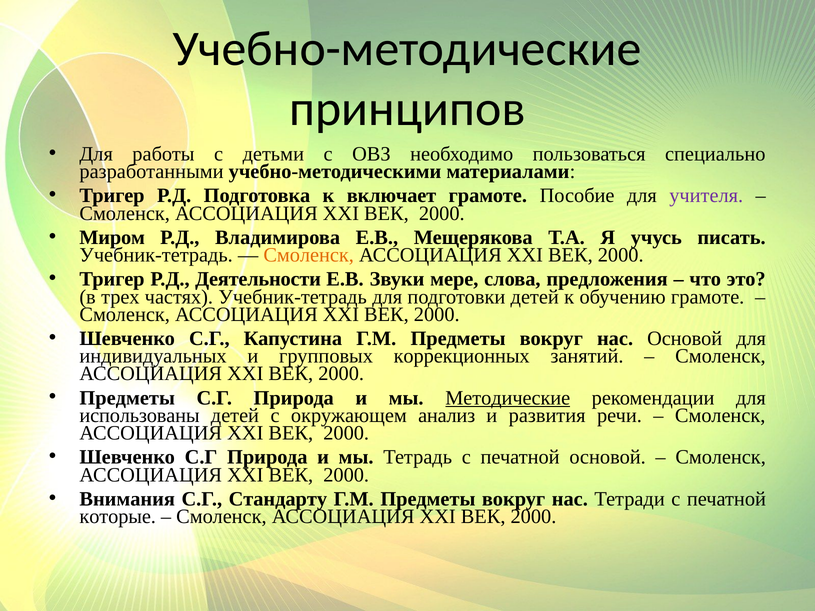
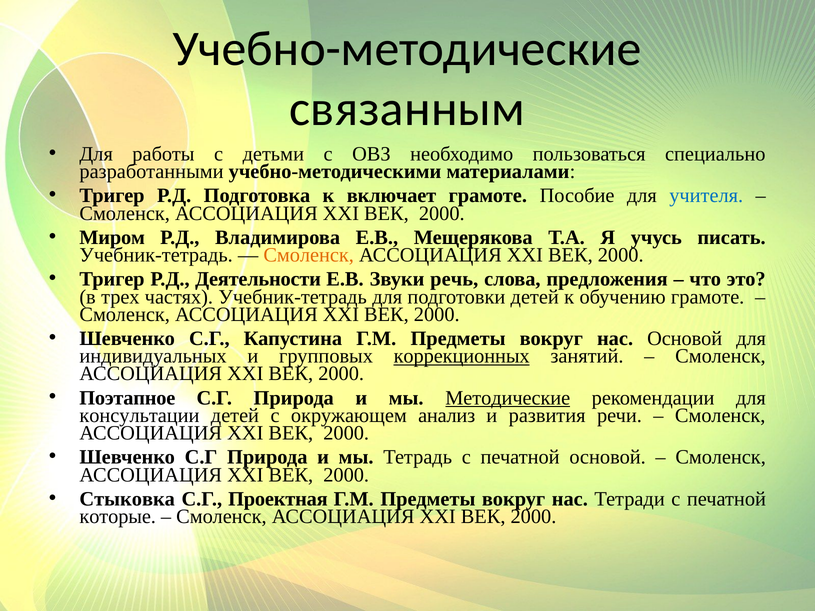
принципов: принципов -> связанным
учителя colour: purple -> blue
мере: мере -> речь
коррекционных underline: none -> present
Предметы at (127, 398): Предметы -> Поэтапное
использованы: использованы -> консультации
Внимания: Внимания -> Стыковка
Стандарту: Стандарту -> Проектная
